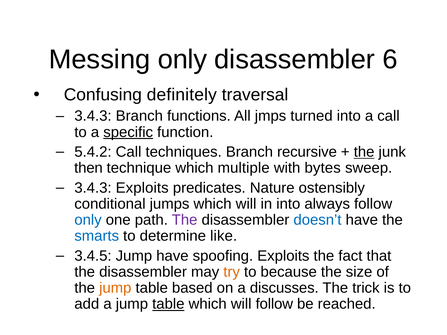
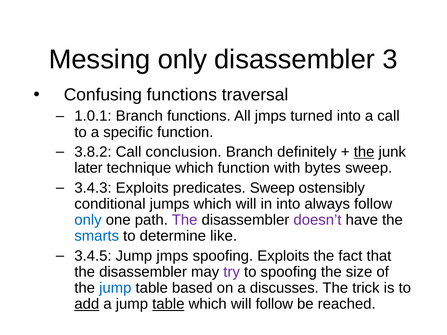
6: 6 -> 3
Confusing definitely: definitely -> functions
3.4.3 at (93, 116): 3.4.3 -> 1.0.1
specific underline: present -> none
5.4.2: 5.4.2 -> 3.8.2
techniques: techniques -> conclusion
recursive: recursive -> definitely
then: then -> later
which multiple: multiple -> function
predicates Nature: Nature -> Sweep
doesn’t colour: blue -> purple
Jump have: have -> jmps
try colour: orange -> purple
to because: because -> spoofing
jump at (115, 288) colour: orange -> blue
add underline: none -> present
